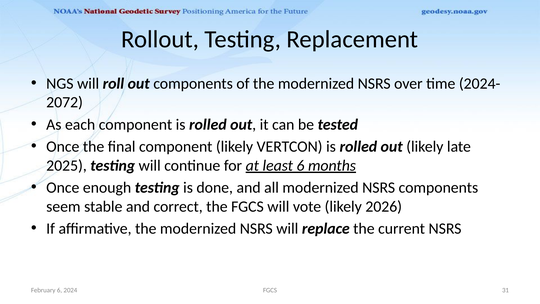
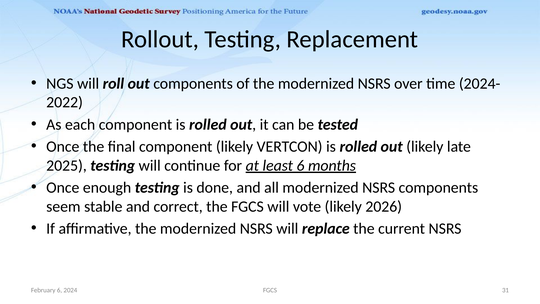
2072: 2072 -> 2022
